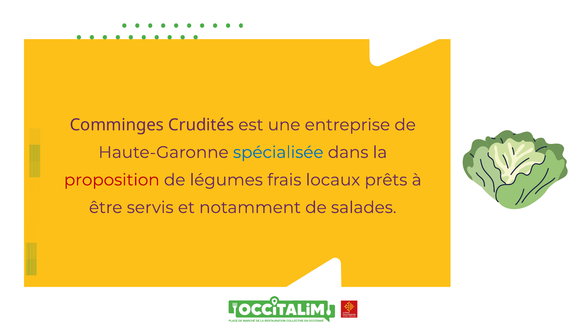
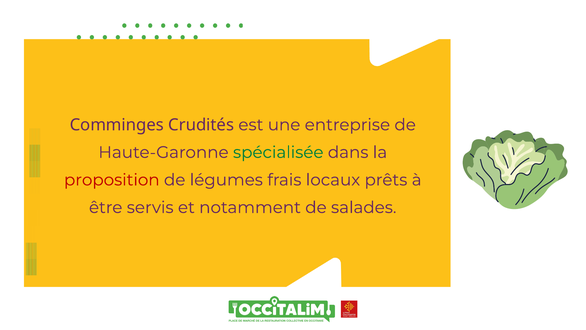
spécialisée colour: blue -> green
